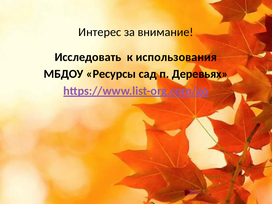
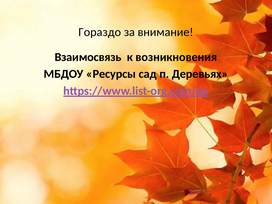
Интерес: Интерес -> Гораздо
Исследовать: Исследовать -> Взаимосвязь
использования: использования -> возникновения
